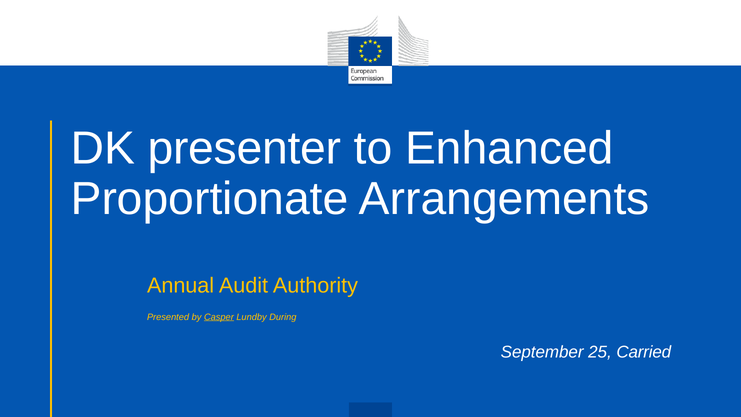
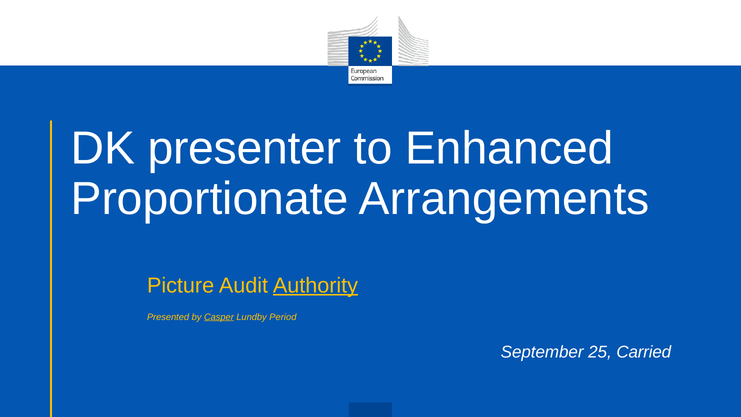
Annual: Annual -> Picture
Authority underline: none -> present
During: During -> Period
